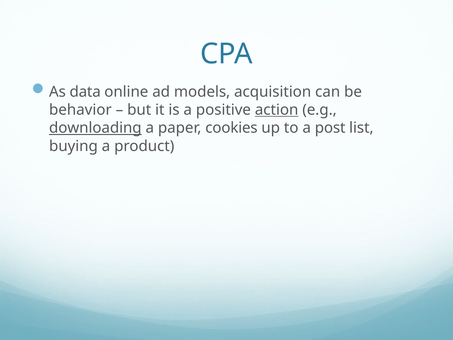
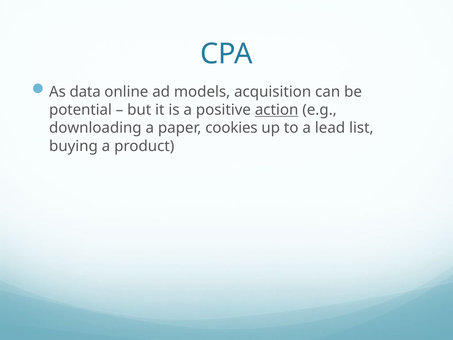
behavior: behavior -> potential
downloading underline: present -> none
post: post -> lead
